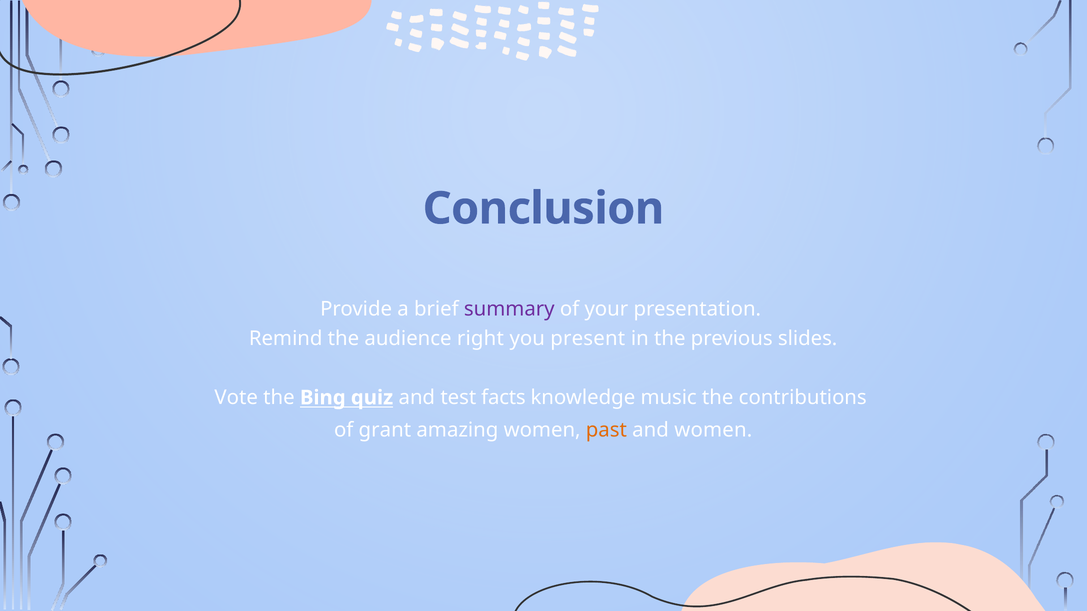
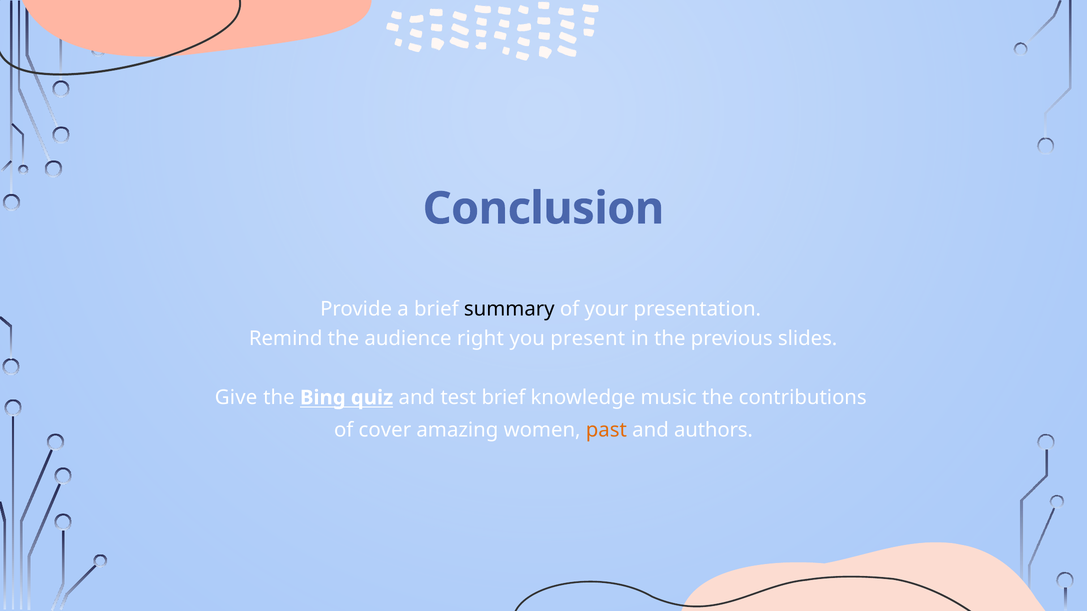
summary colour: purple -> black
Vote: Vote -> Give
test facts: facts -> brief
grant: grant -> cover
and women: women -> authors
